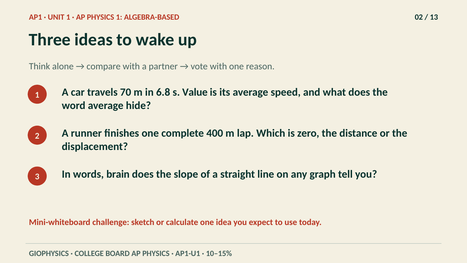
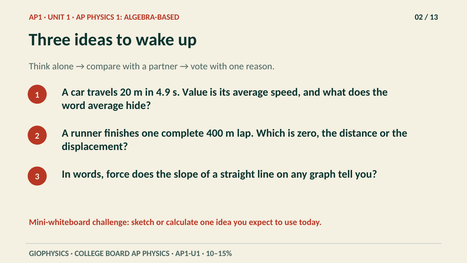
70: 70 -> 20
6.8: 6.8 -> 4.9
brain: brain -> force
